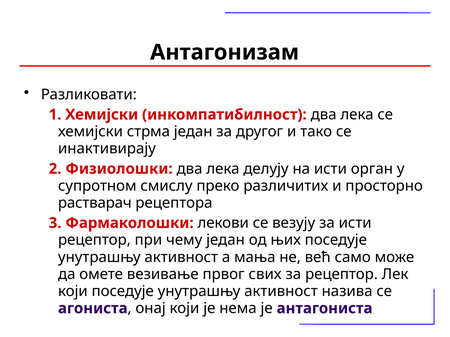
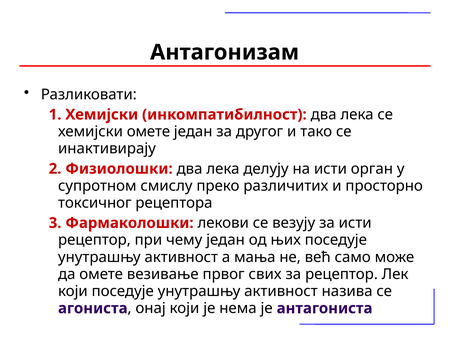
хемијски стрма: стрма -> омете
растварач: растварач -> токсичног
